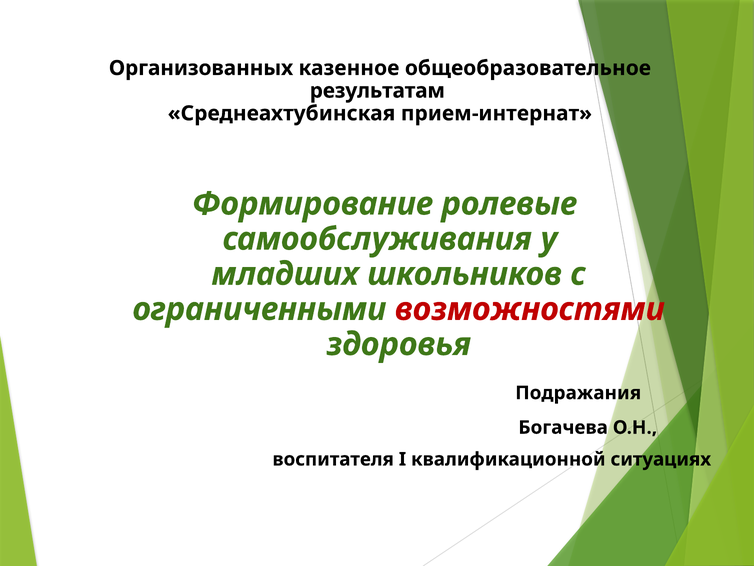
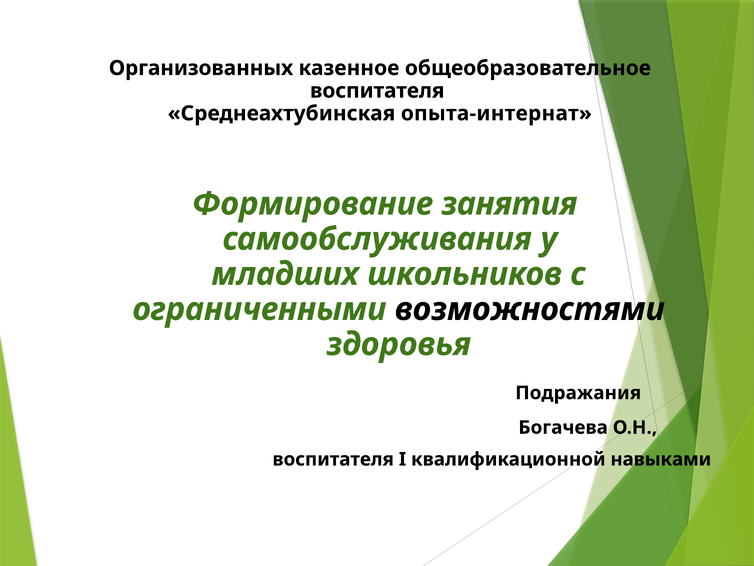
результатам at (377, 91): результатам -> воспитателя
прием-интернат: прием-интернат -> опыта-интернат
ролевые: ролевые -> занятия
возможностями colour: red -> black
ситуациях: ситуациях -> навыками
